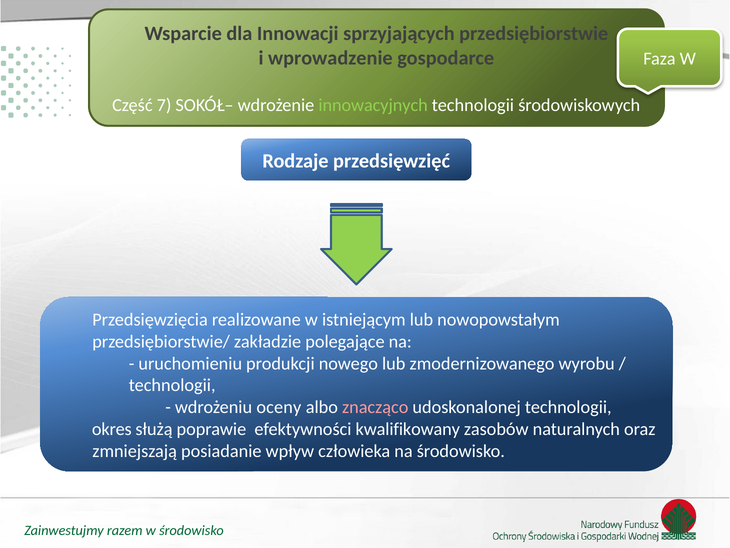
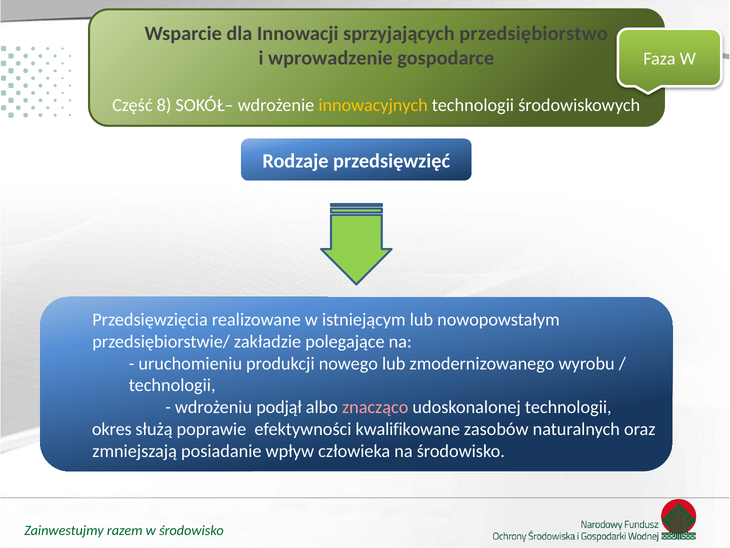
przedsiębiorstwie: przedsiębiorstwie -> przedsiębiorstwo
7: 7 -> 8
innowacyjnych colour: light green -> yellow
oceny: oceny -> podjął
kwalifikowany: kwalifikowany -> kwalifikowane
